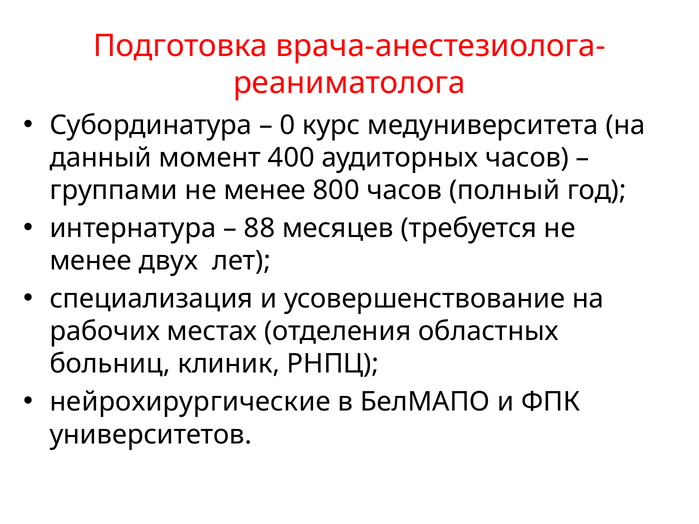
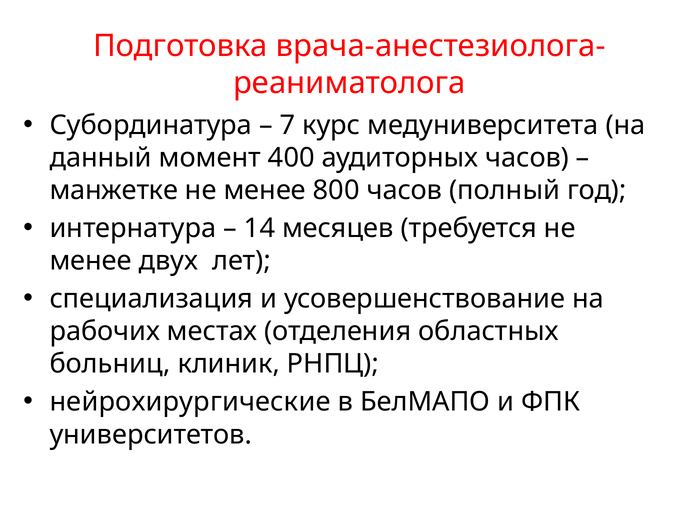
0: 0 -> 7
группами: группами -> манжетке
88: 88 -> 14
